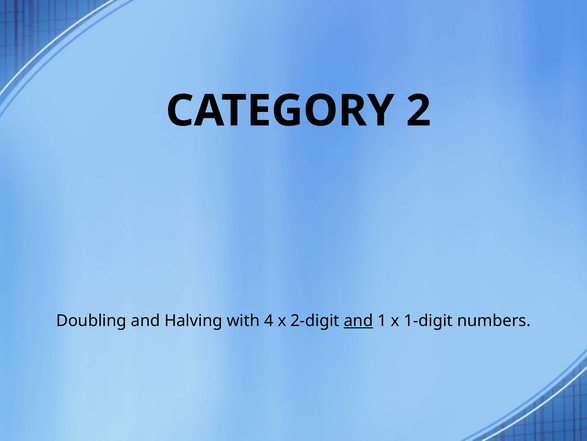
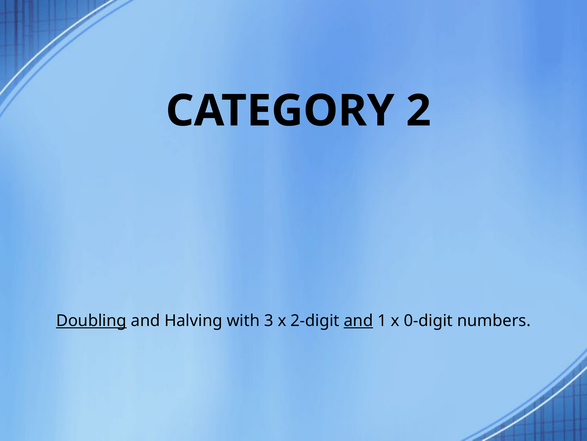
Doubling underline: none -> present
4: 4 -> 3
1-digit: 1-digit -> 0-digit
